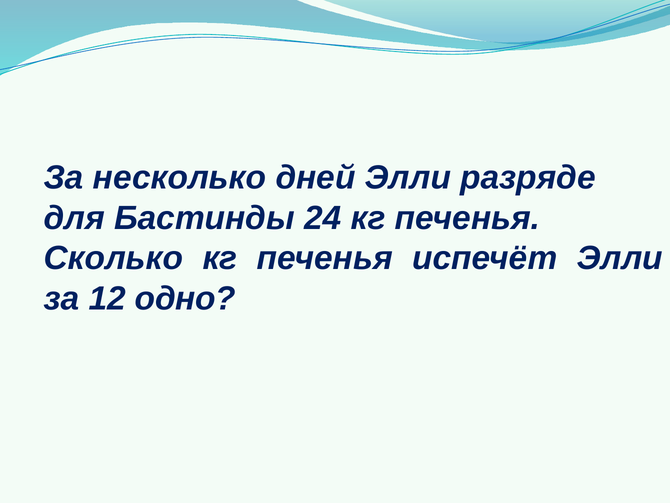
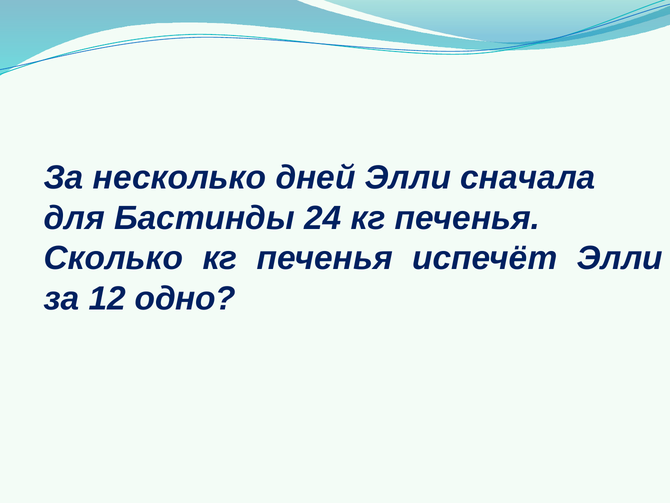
разряде: разряде -> сначала
